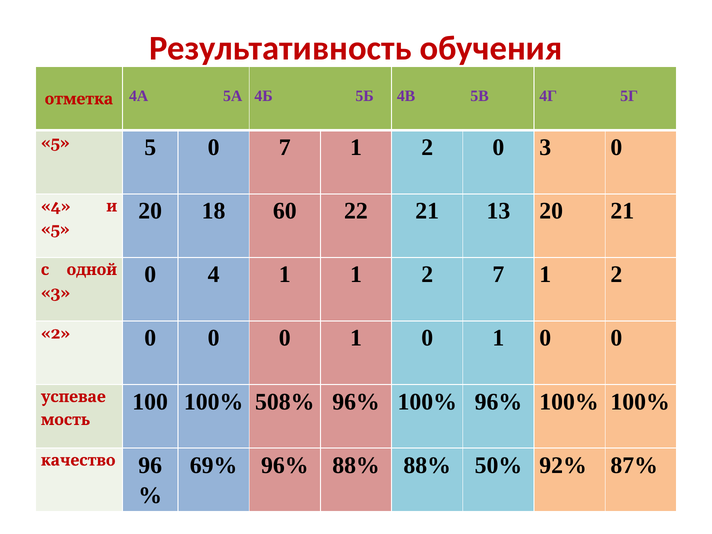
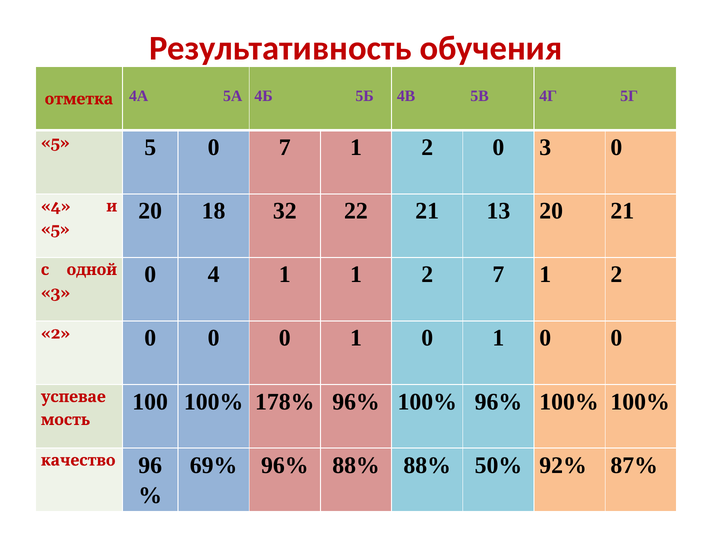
60: 60 -> 32
508%: 508% -> 178%
